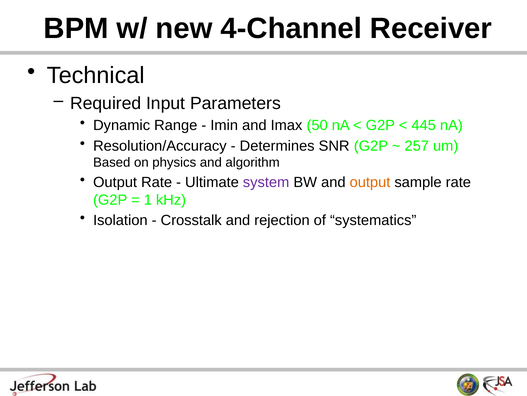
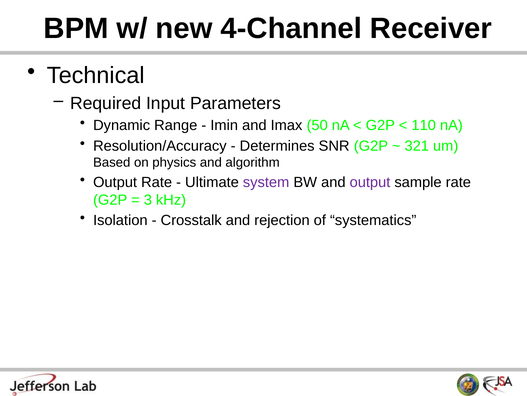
445: 445 -> 110
257: 257 -> 321
output at (370, 182) colour: orange -> purple
1: 1 -> 3
